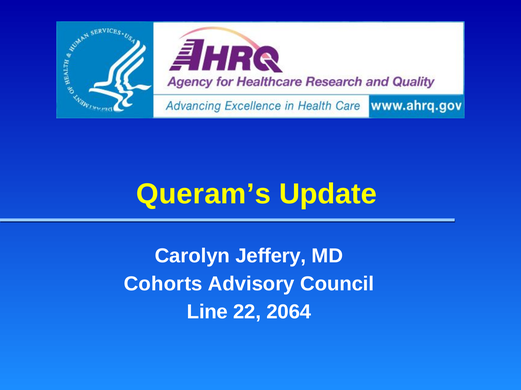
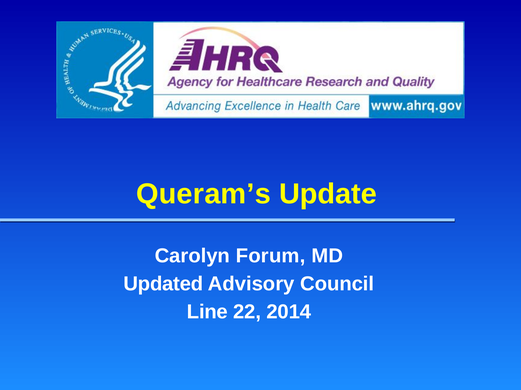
Jeffery: Jeffery -> Forum
Cohorts: Cohorts -> Updated
2064: 2064 -> 2014
